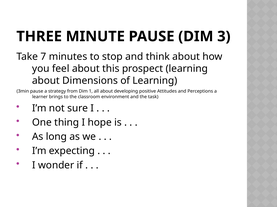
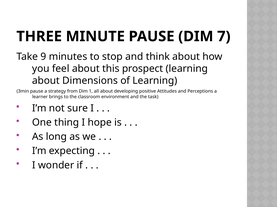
3: 3 -> 7
7: 7 -> 9
